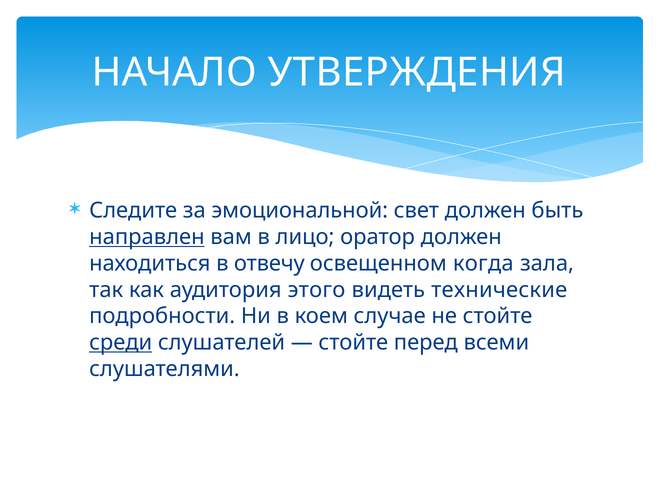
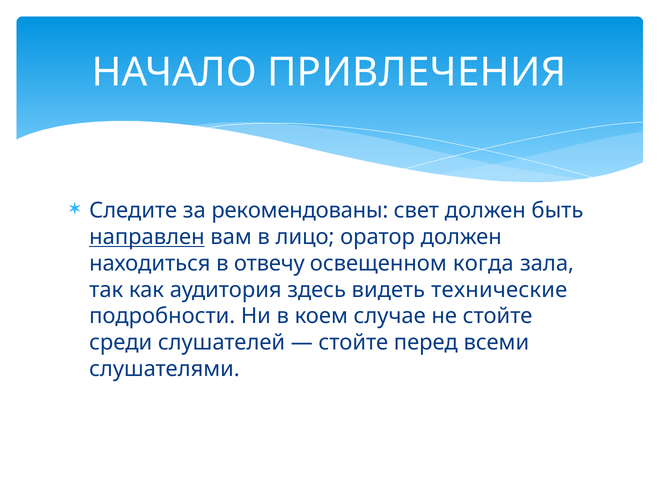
УТВЕРЖДЕНИЯ: УТВЕРЖДЕНИЯ -> ПРИВЛЕЧЕНИЯ
эмоциональной: эмоциональной -> рекомендованы
этого: этого -> здесь
среди underline: present -> none
